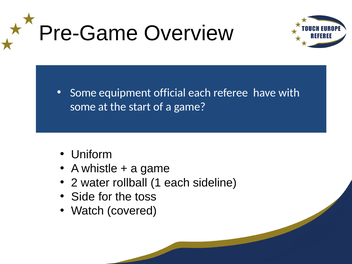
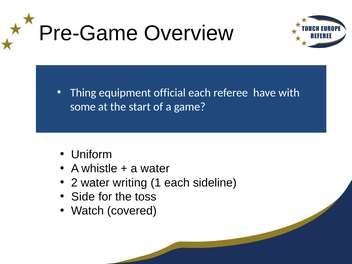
Some at (83, 93): Some -> Thing
game at (155, 169): game -> water
rollball: rollball -> writing
